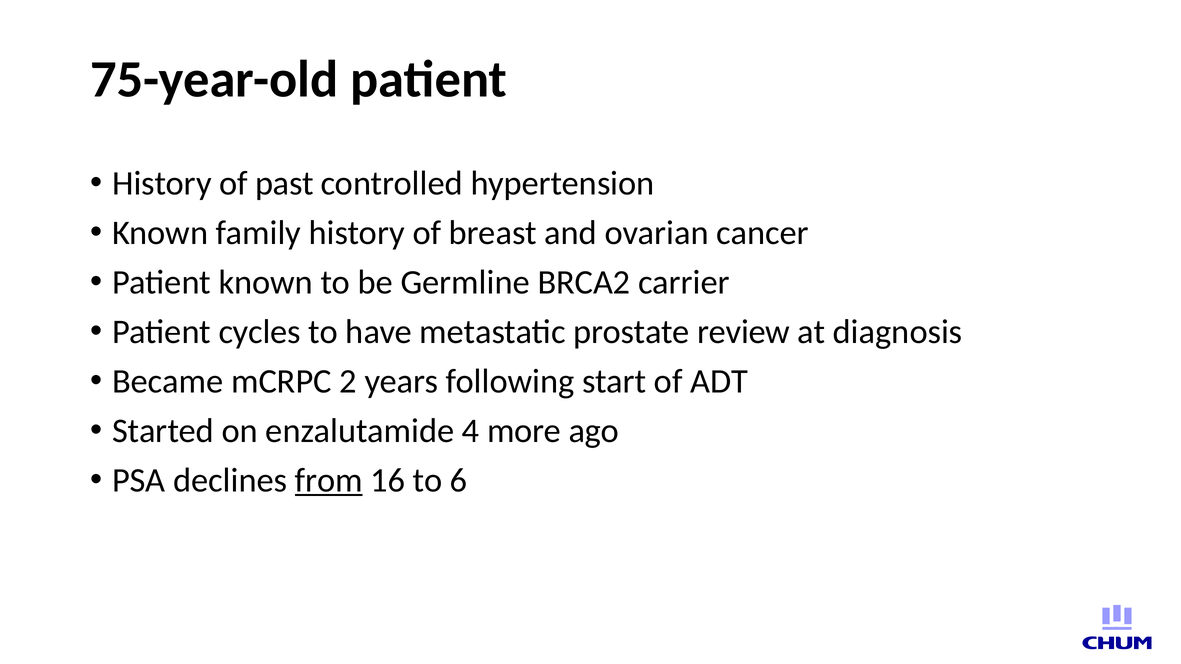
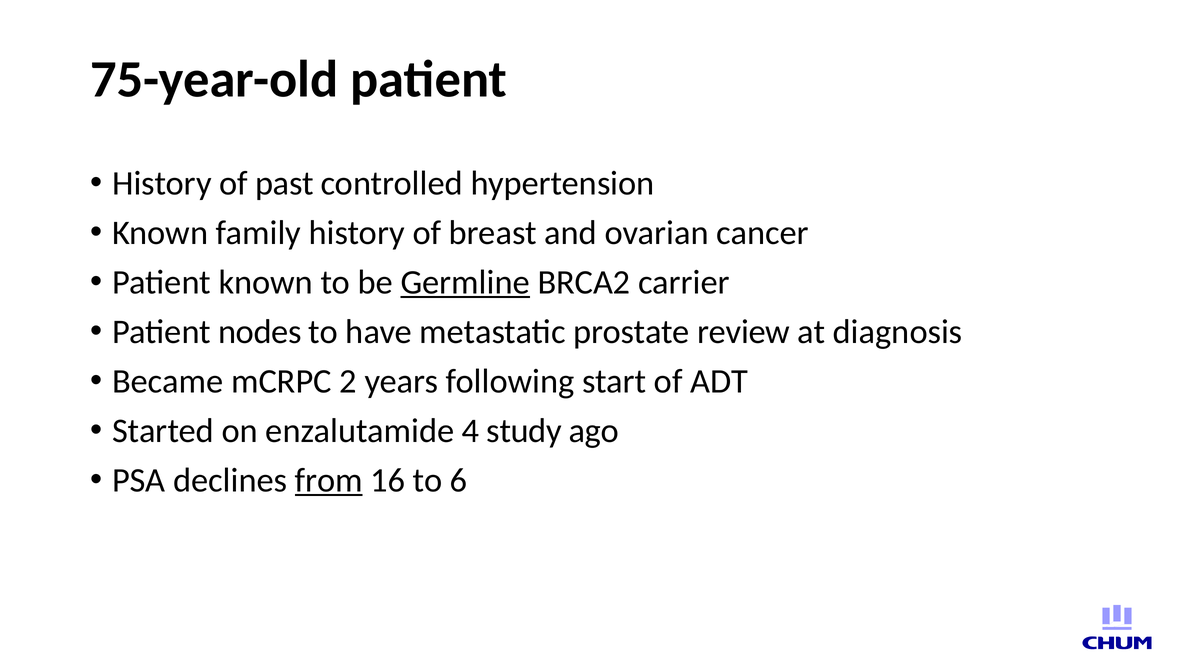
Germline underline: none -> present
cycles: cycles -> nodes
more: more -> study
